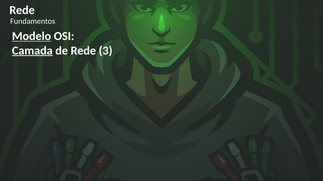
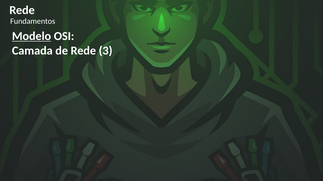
Camada underline: present -> none
